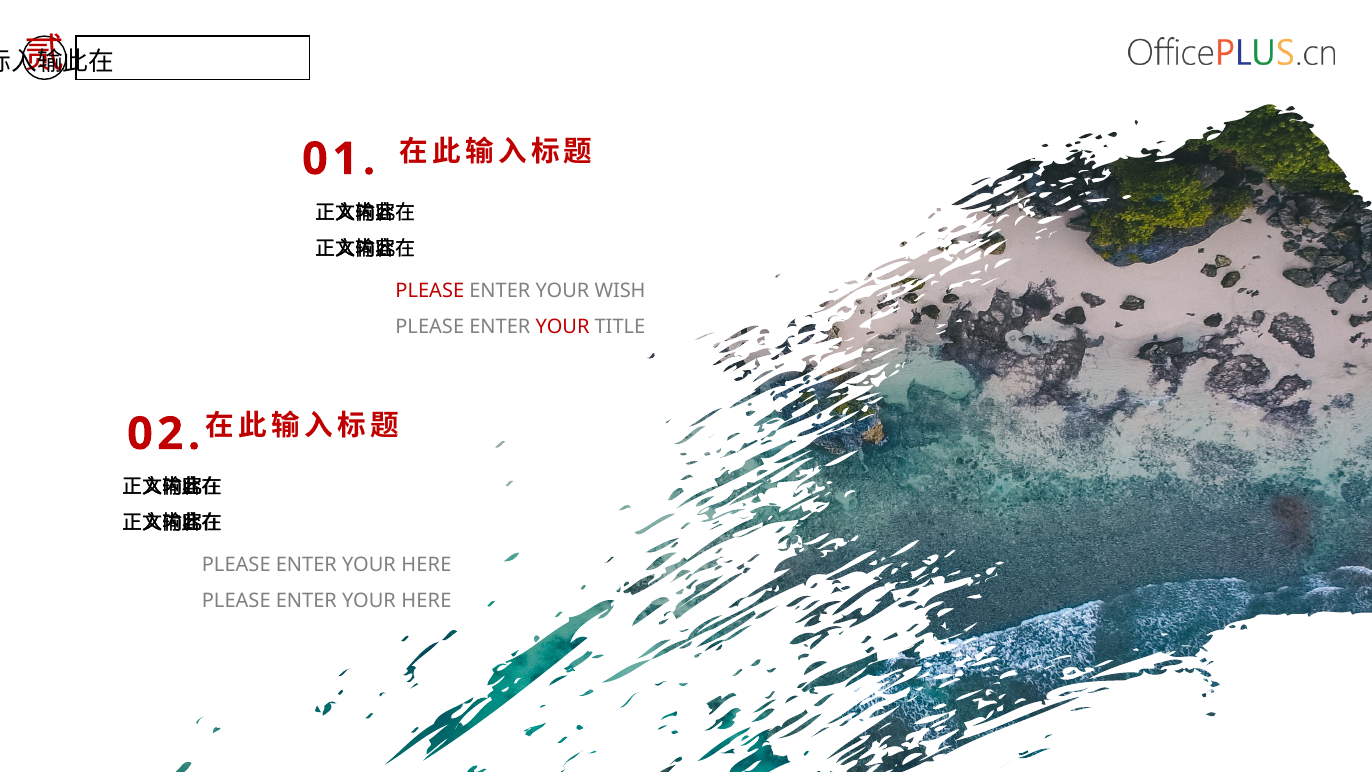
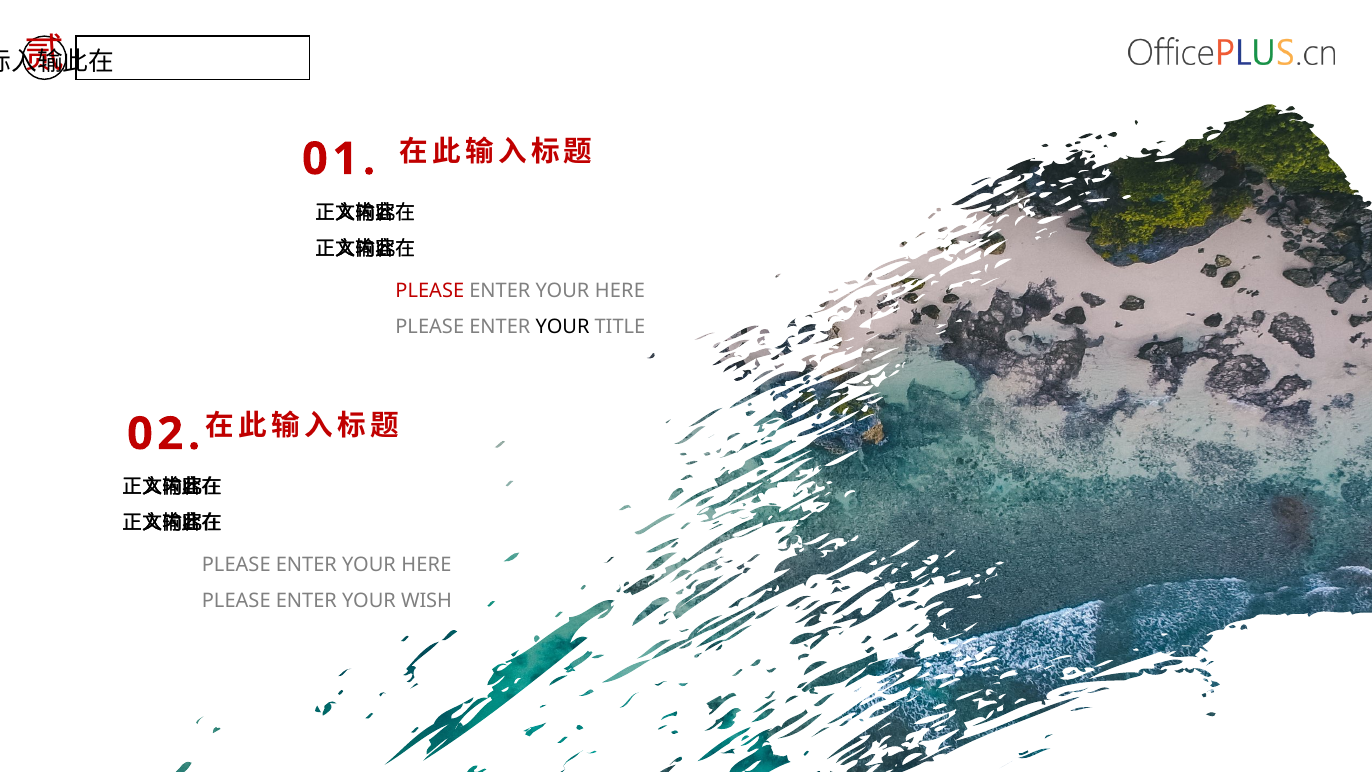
WISH at (620, 291): WISH -> HERE
YOUR at (563, 327) colour: red -> black
HERE at (426, 601): HERE -> WISH
